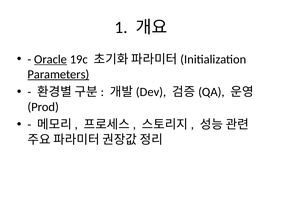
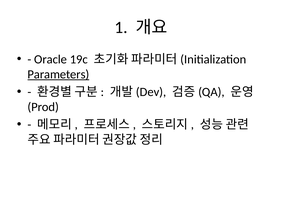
Oracle underline: present -> none
